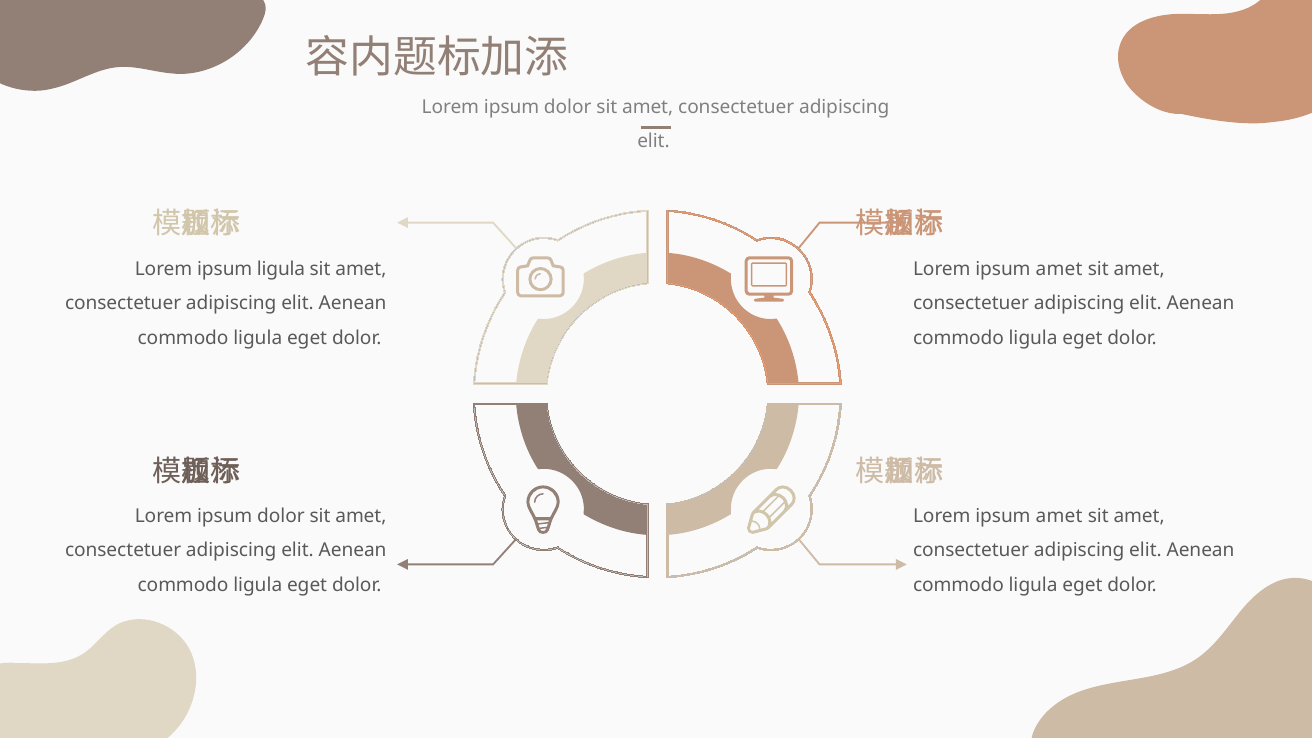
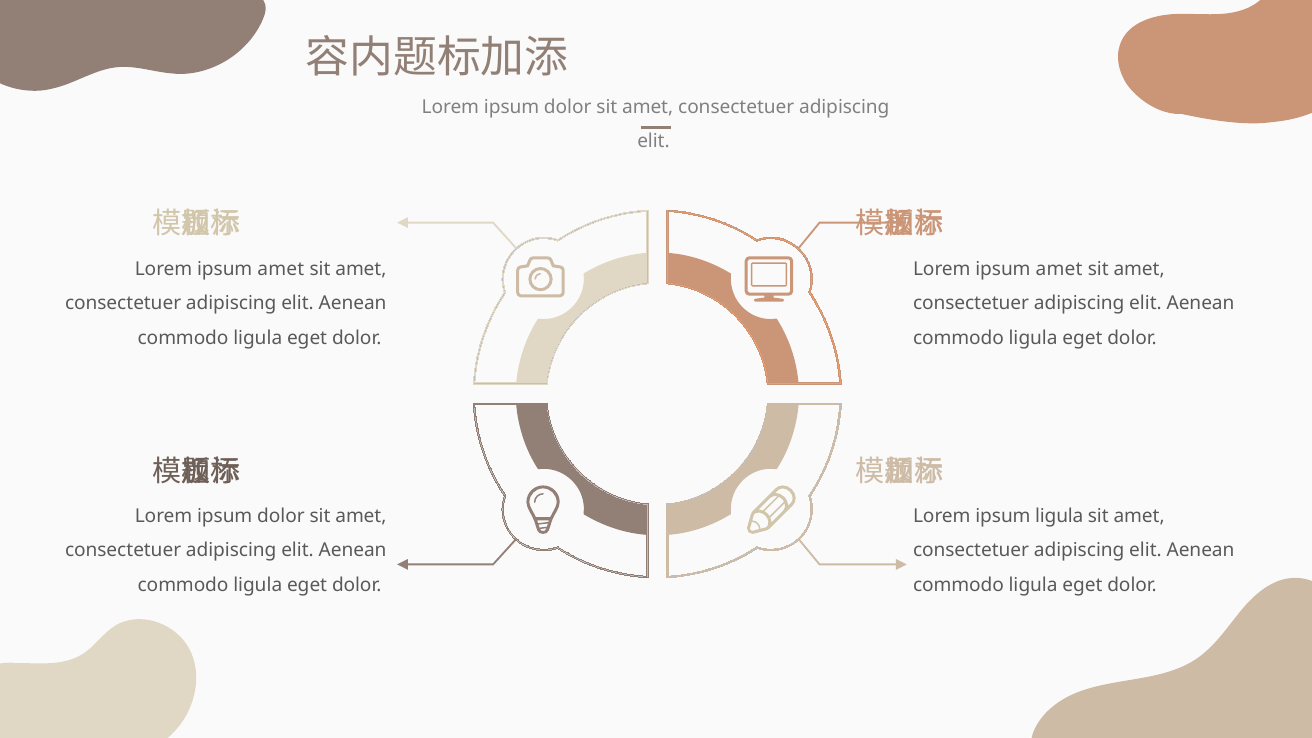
ligula at (281, 269): ligula -> amet
amet at (1059, 516): amet -> ligula
